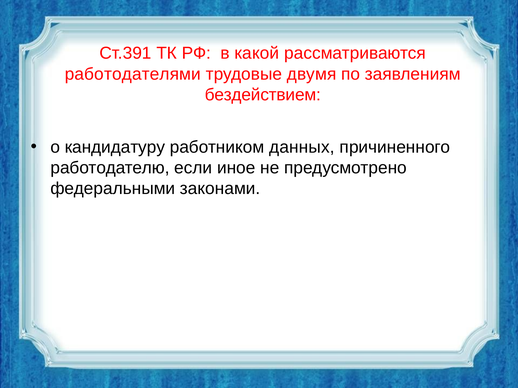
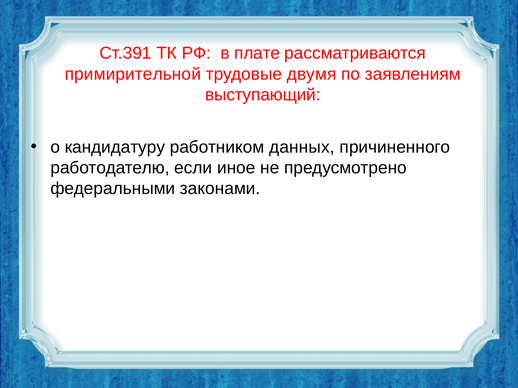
какой: какой -> плате
работодателями: работодателями -> примирительной
бездействием: бездействием -> выступающий
